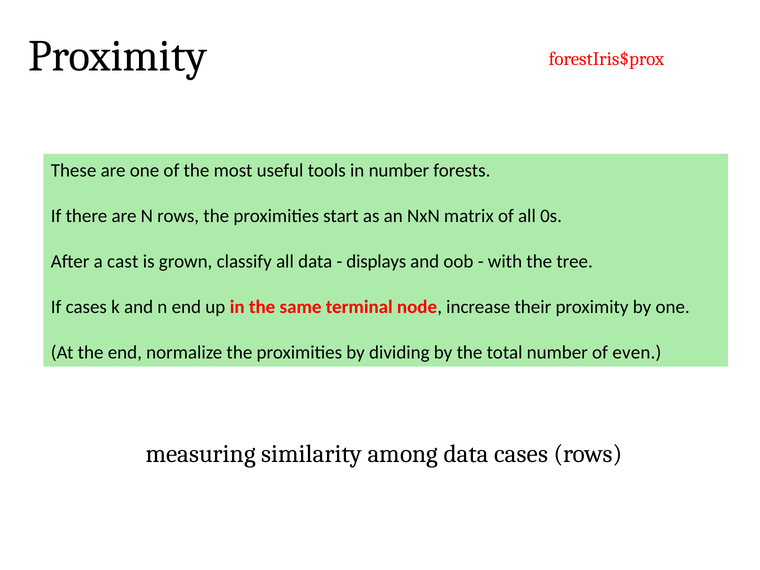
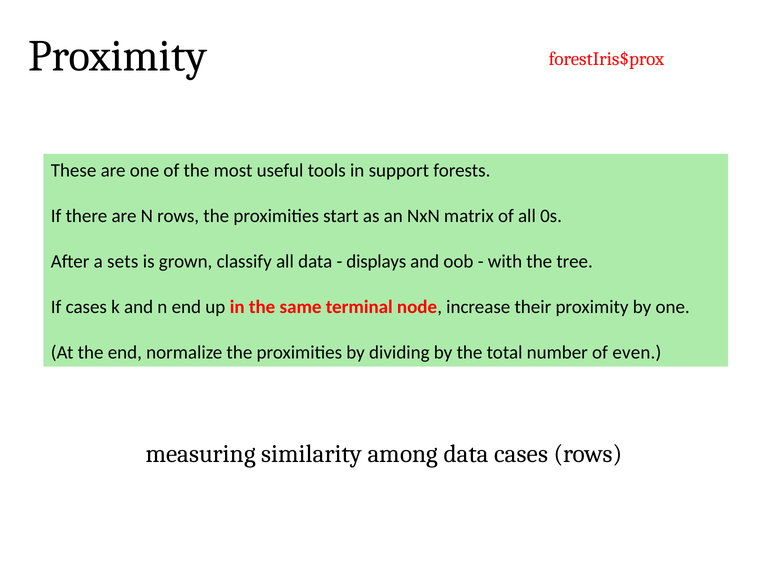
in number: number -> support
cast: cast -> sets
